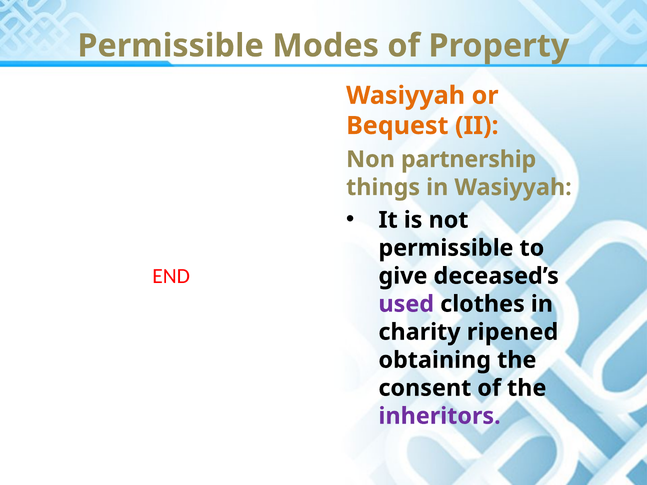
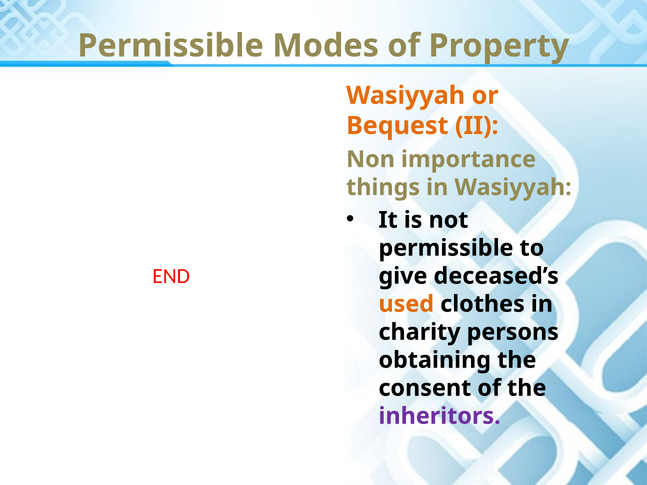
partnership: partnership -> importance
used colour: purple -> orange
ripened: ripened -> persons
